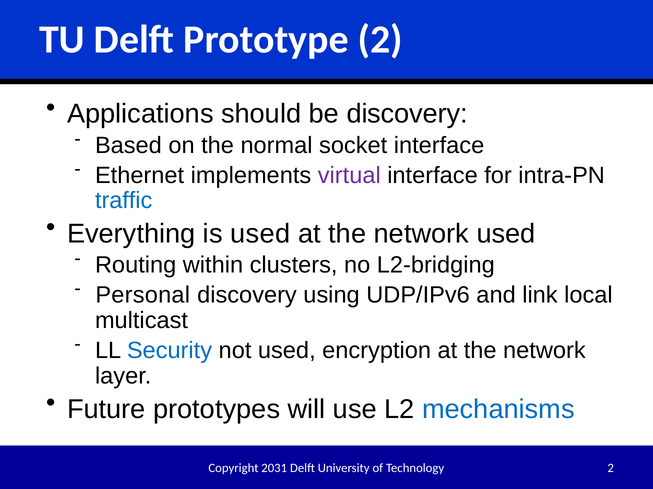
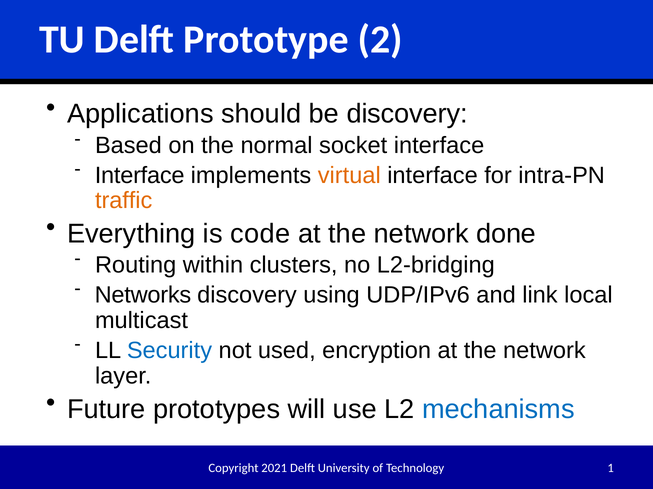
Ethernet at (140, 176): Ethernet -> Interface
virtual colour: purple -> orange
traffic colour: blue -> orange
is used: used -> code
network used: used -> done
Personal: Personal -> Networks
2031: 2031 -> 2021
Technology 2: 2 -> 1
